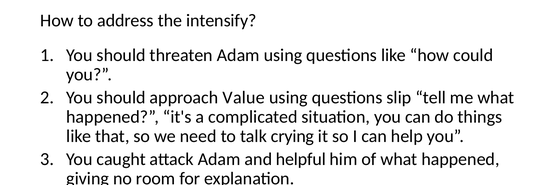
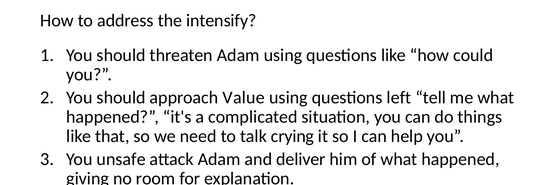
slip: slip -> left
caught: caught -> unsafe
helpful: helpful -> deliver
